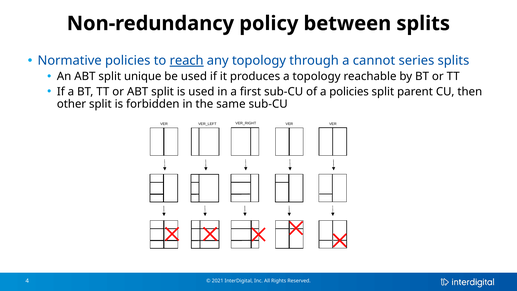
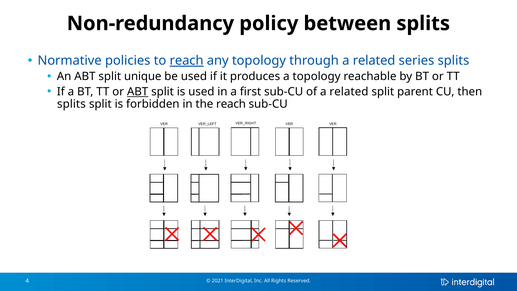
through a cannot: cannot -> related
ABT at (138, 92) underline: none -> present
of a policies: policies -> related
other at (71, 104): other -> splits
the same: same -> reach
